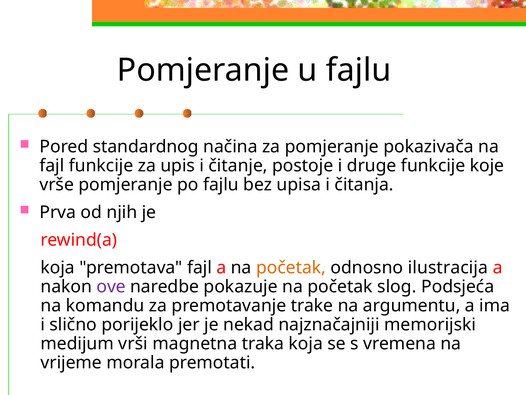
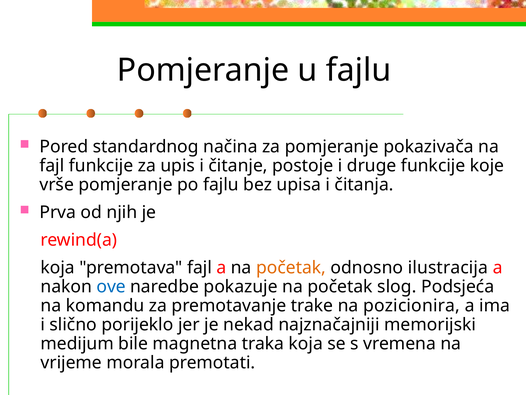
ove colour: purple -> blue
argumentu: argumentu -> pozicionira
vrši: vrši -> bile
